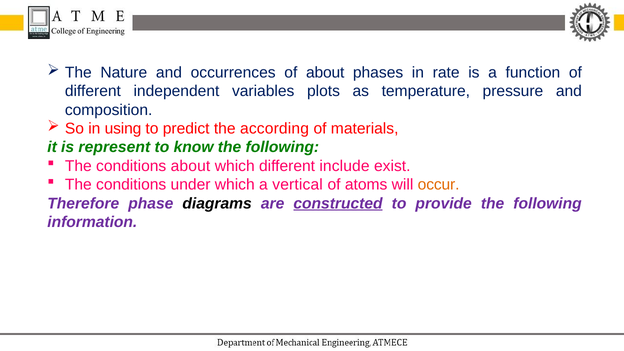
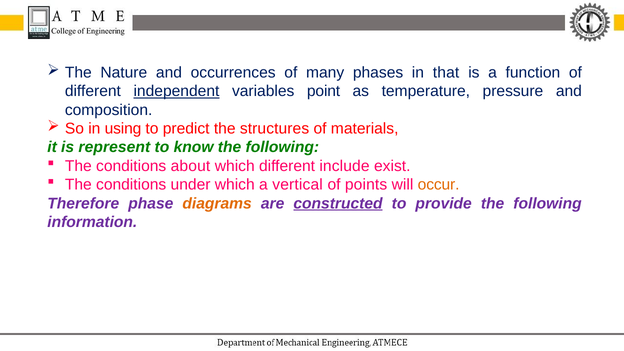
of about: about -> many
rate: rate -> that
independent underline: none -> present
plots: plots -> point
according: according -> structures
atoms: atoms -> points
diagrams colour: black -> orange
